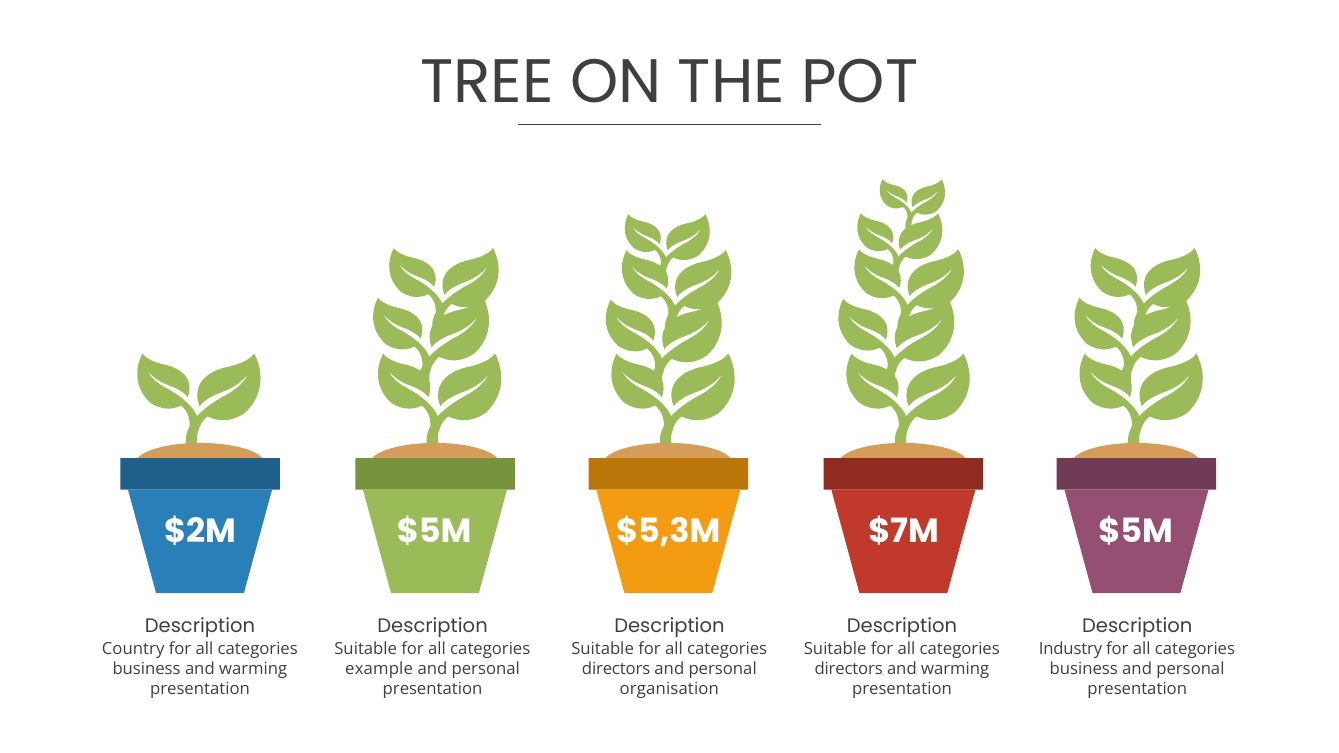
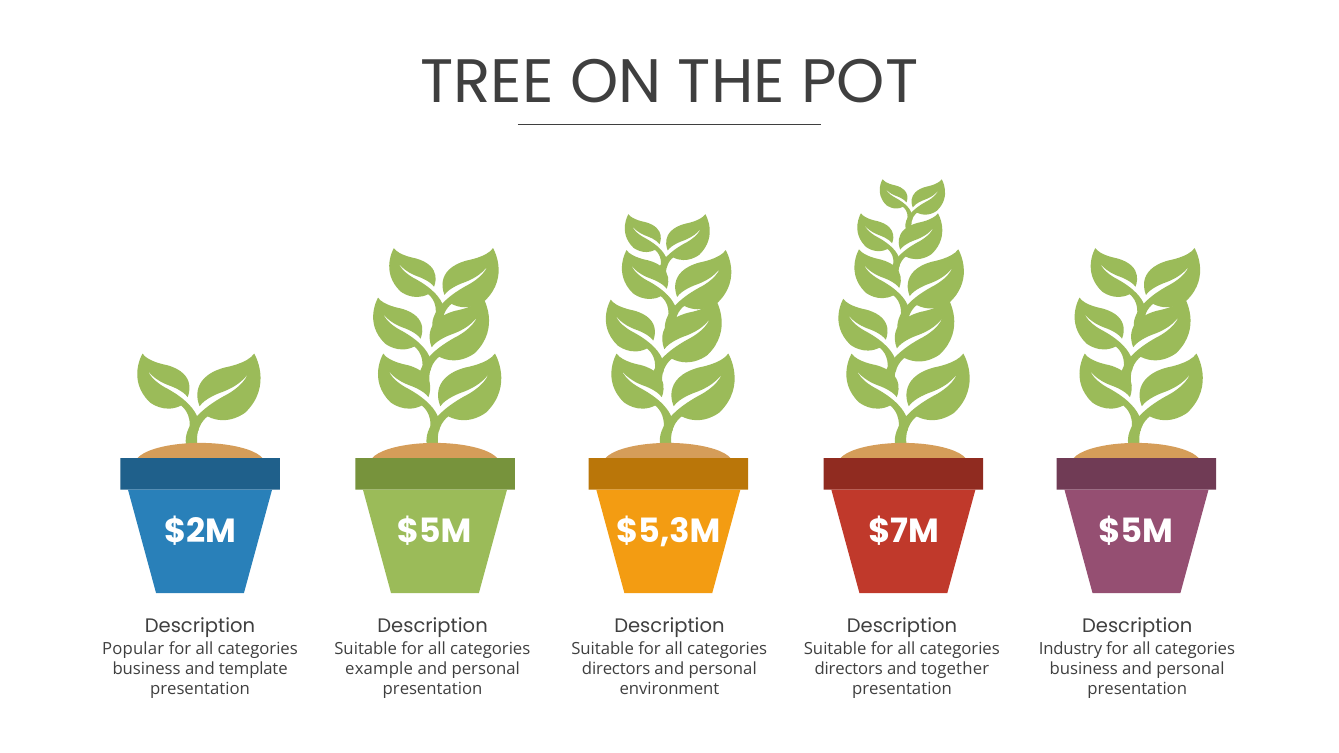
Country: Country -> Popular
business and warming: warming -> template
warming at (955, 670): warming -> together
organisation: organisation -> environment
